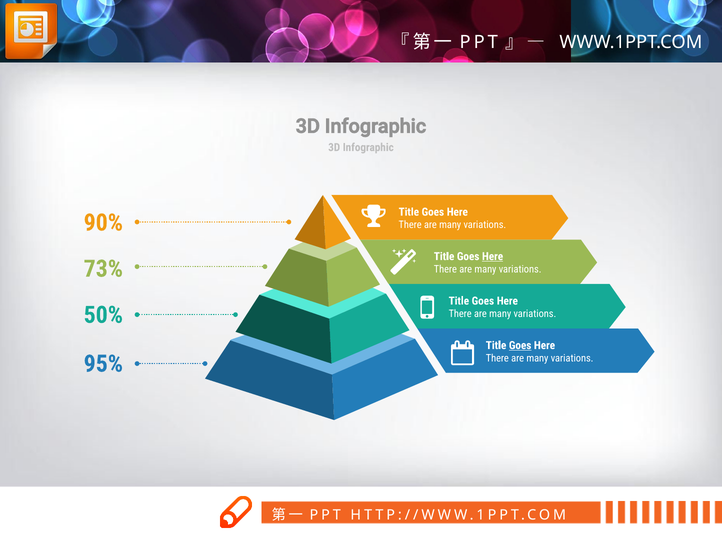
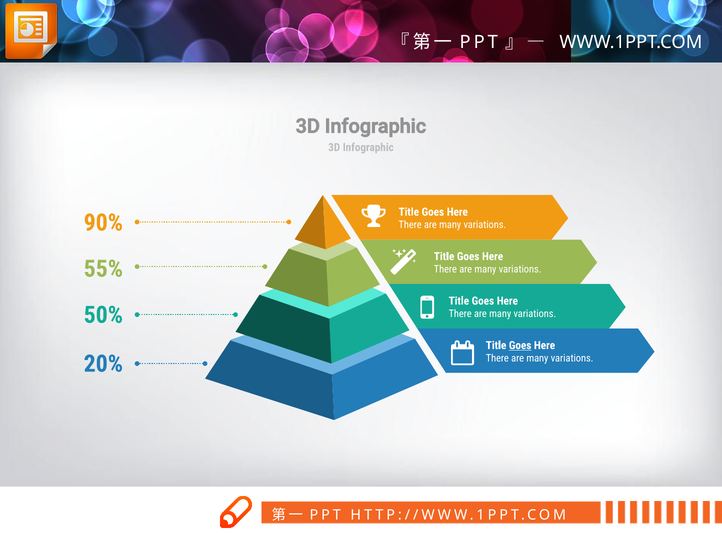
Here at (493, 256) underline: present -> none
73%: 73% -> 55%
95%: 95% -> 20%
